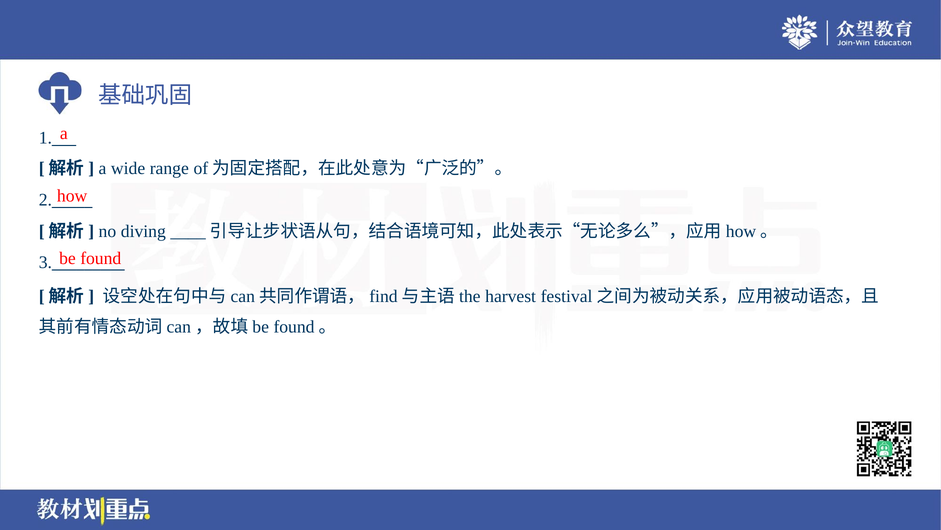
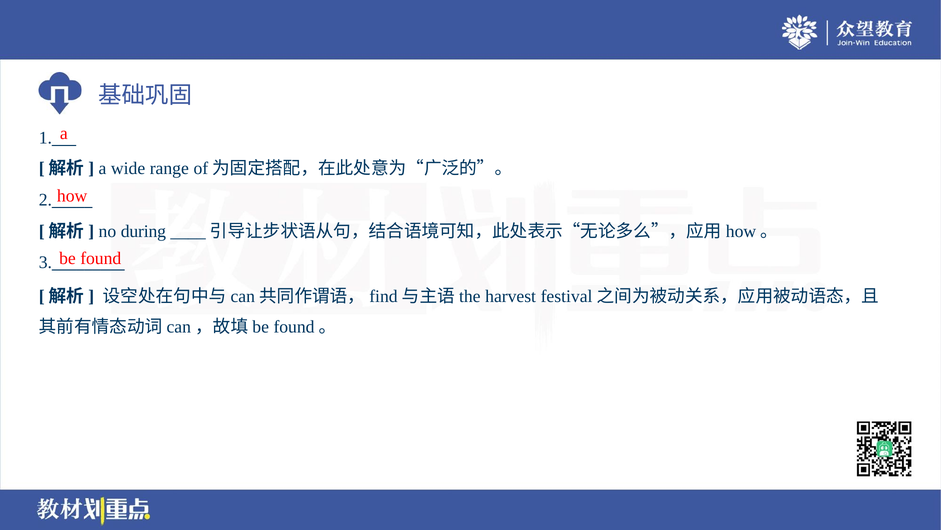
diving: diving -> during
